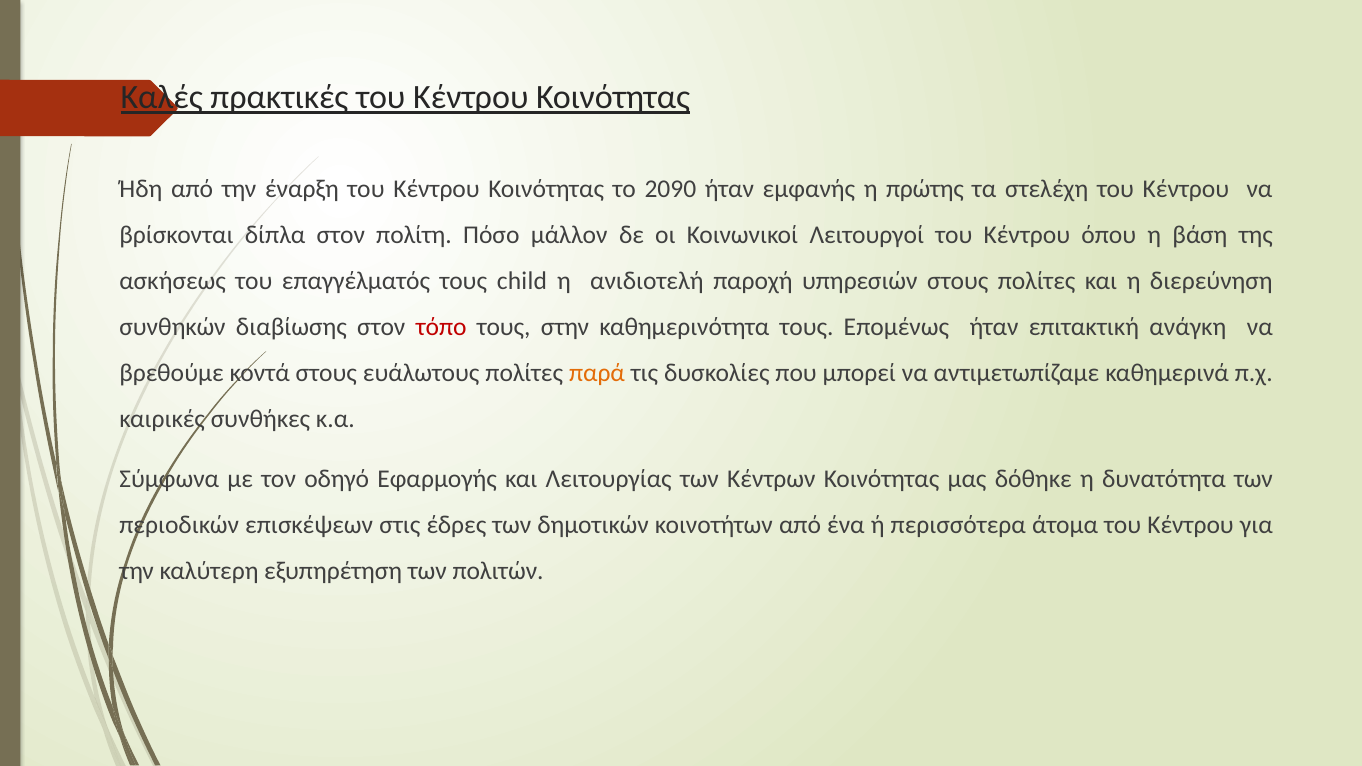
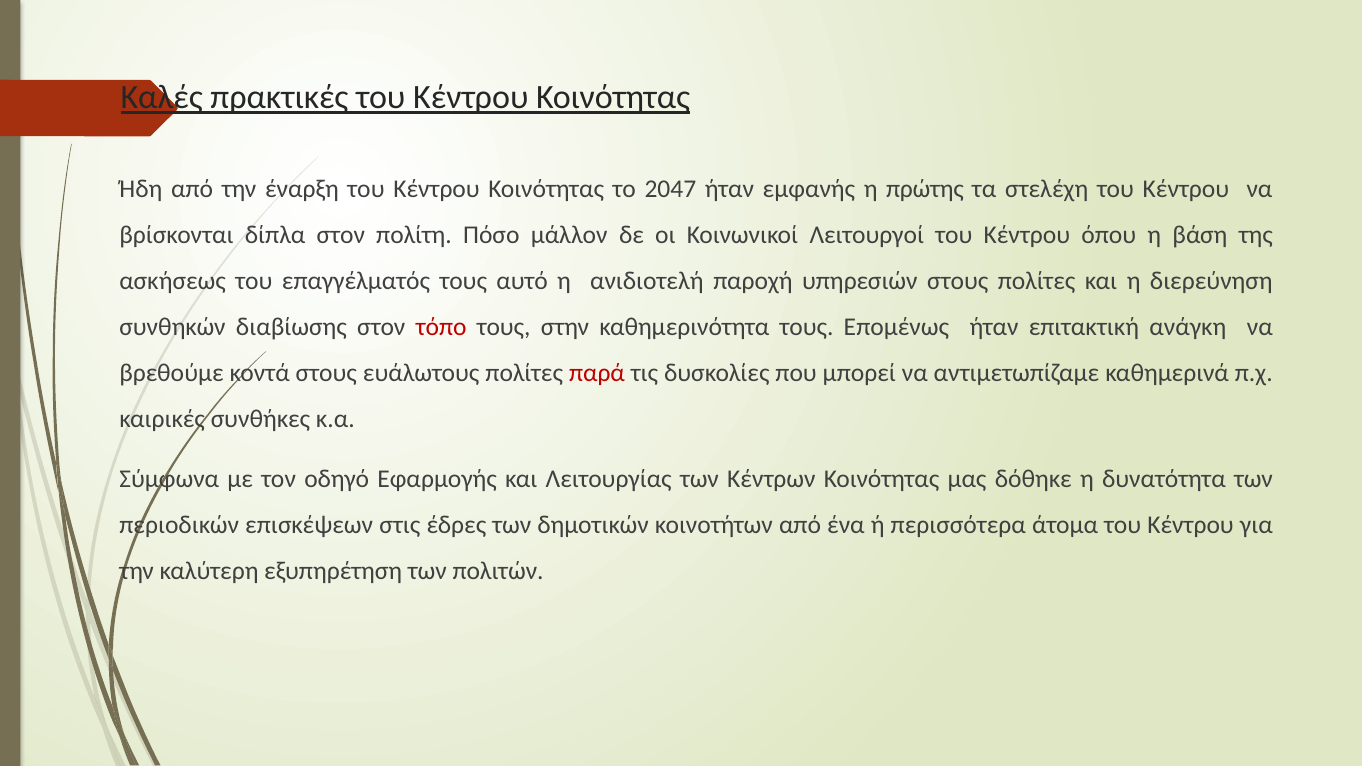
2090: 2090 -> 2047
child: child -> αυτό
παρά colour: orange -> red
